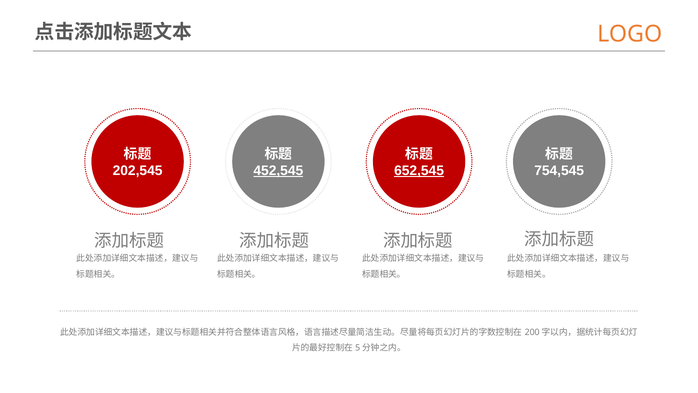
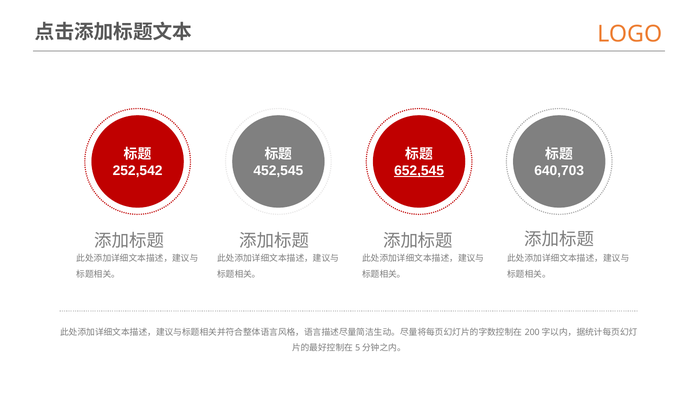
202,545: 202,545 -> 252,542
452,545 underline: present -> none
754,545: 754,545 -> 640,703
